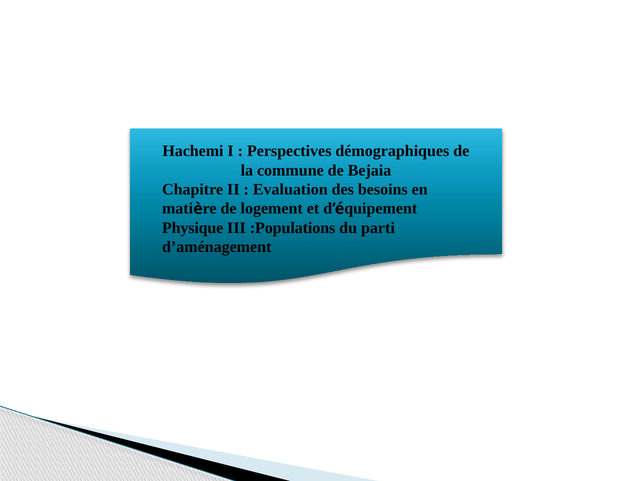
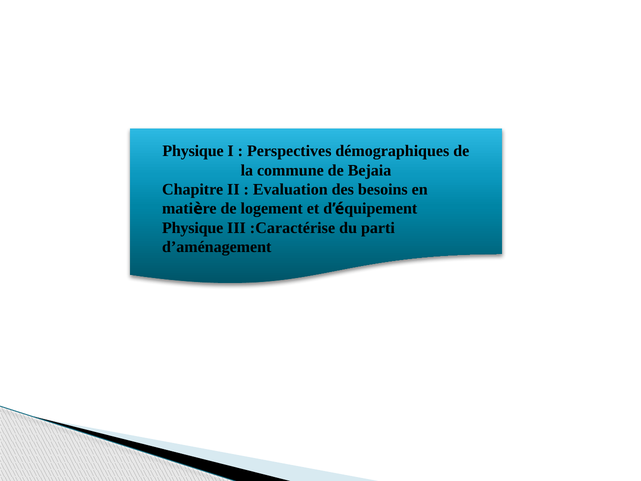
Hachemi at (193, 151): Hachemi -> Physique
:Populations: :Populations -> :Caractérise
